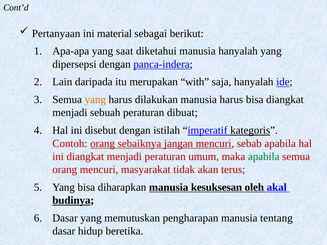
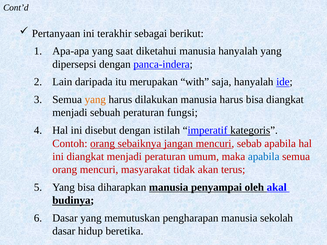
material: material -> terakhir
dibuat: dibuat -> fungsi
apabila at (264, 157) colour: green -> blue
kesuksesan: kesuksesan -> penyampai
tentang: tentang -> sekolah
